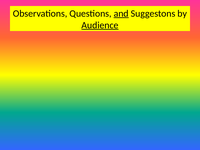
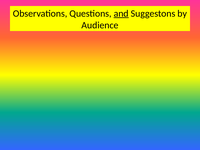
Audience underline: present -> none
